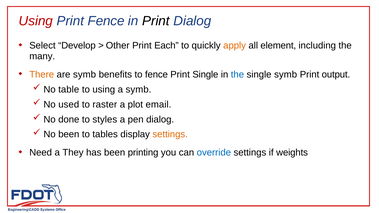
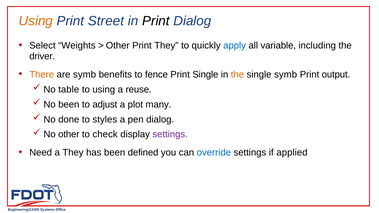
Using at (36, 21) colour: red -> orange
Print Fence: Fence -> Street
Develop: Develop -> Weights
Print Each: Each -> They
apply colour: orange -> blue
element: element -> variable
many: many -> driver
the at (237, 74) colour: blue -> orange
a symb: symb -> reuse
No used: used -> been
raster: raster -> adjust
email: email -> many
No been: been -> other
tables: tables -> check
settings at (170, 134) colour: orange -> purple
printing: printing -> defined
weights: weights -> applied
